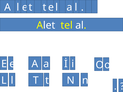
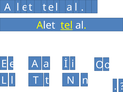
tel at (67, 25) underline: none -> present
